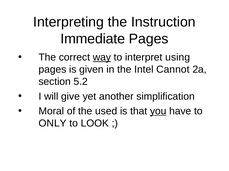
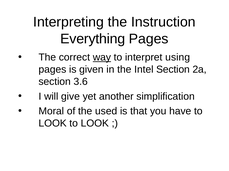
Immediate: Immediate -> Everything
Intel Cannot: Cannot -> Section
5.2: 5.2 -> 3.6
you underline: present -> none
ONLY at (53, 124): ONLY -> LOOK
